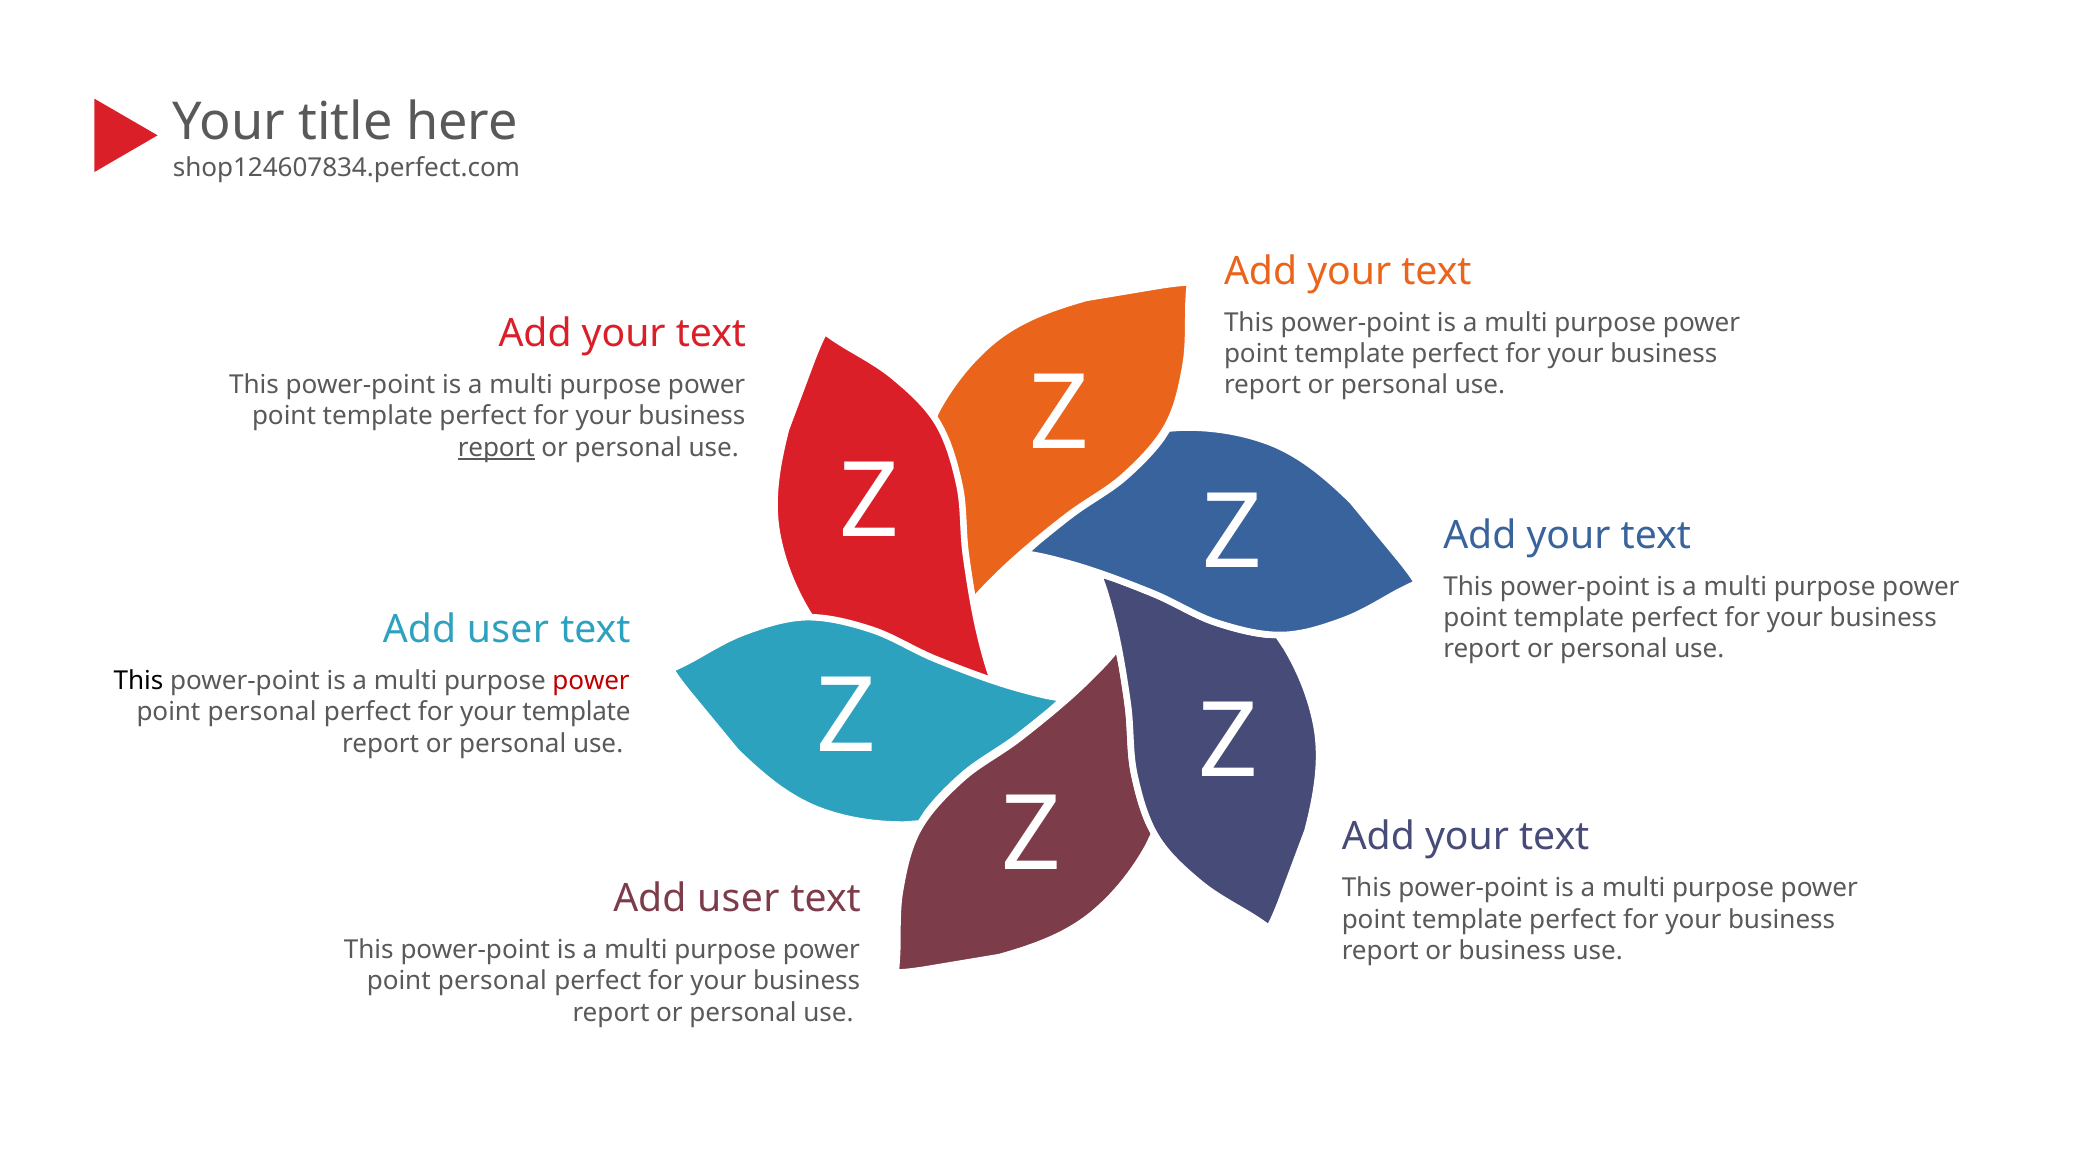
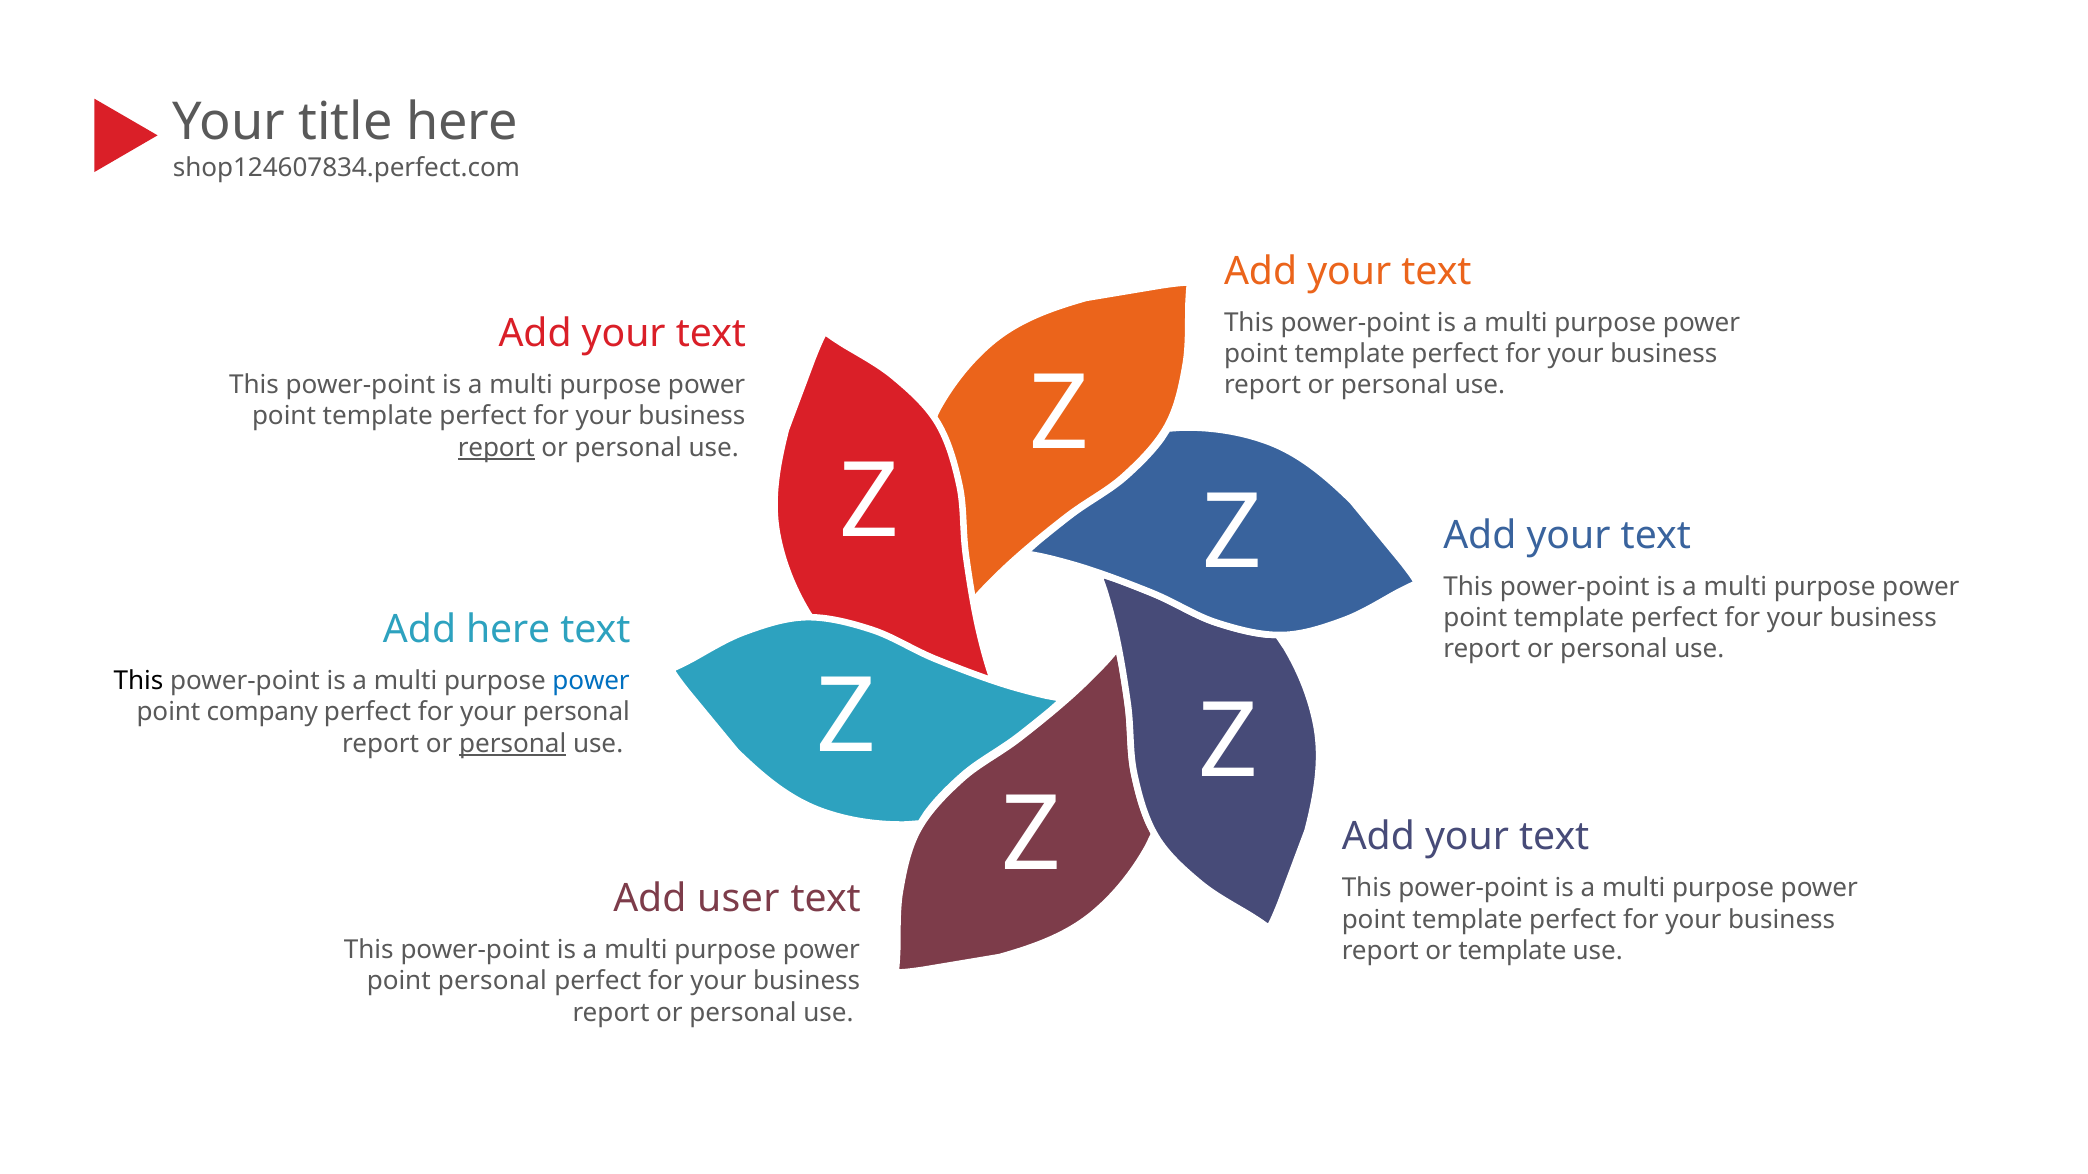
user at (508, 630): user -> here
power at (591, 681) colour: red -> blue
personal at (262, 713): personal -> company
your template: template -> personal
personal at (513, 744) underline: none -> present
or business: business -> template
